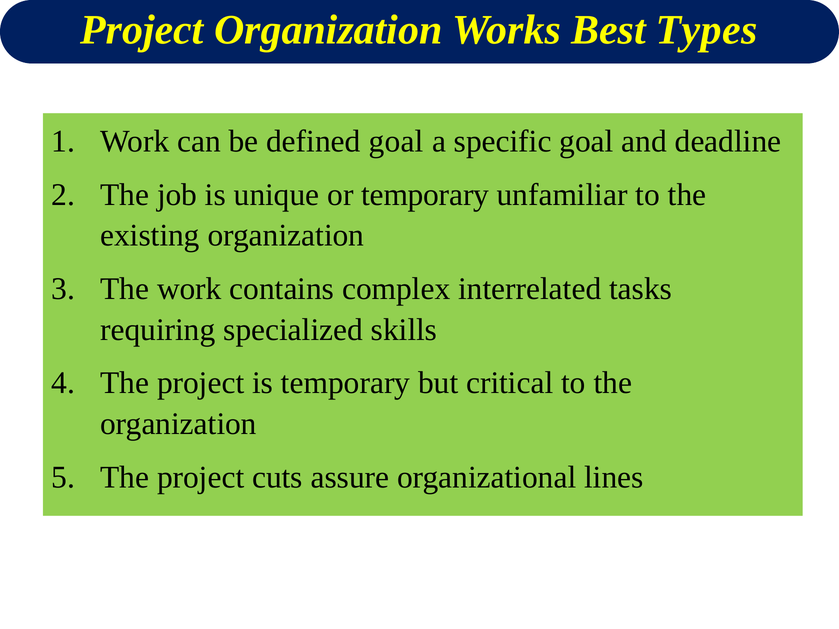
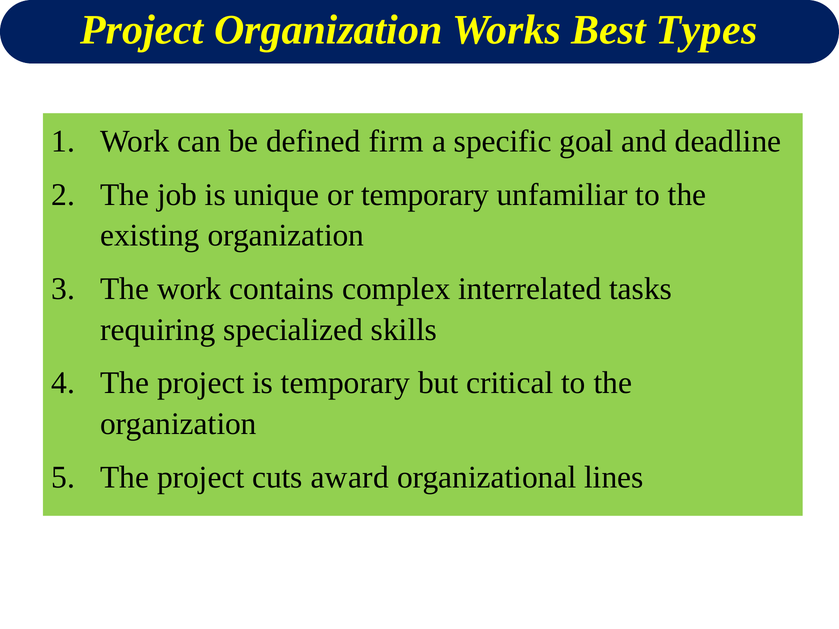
defined goal: goal -> firm
assure: assure -> award
